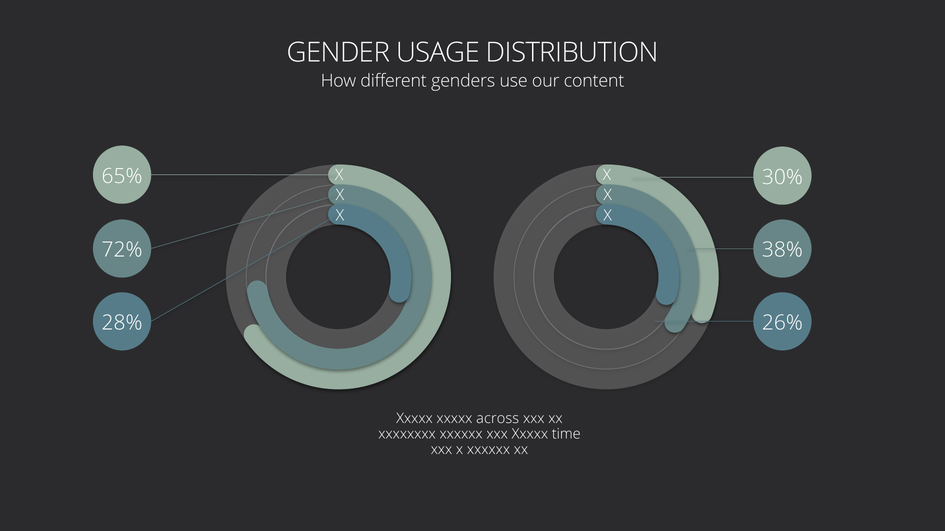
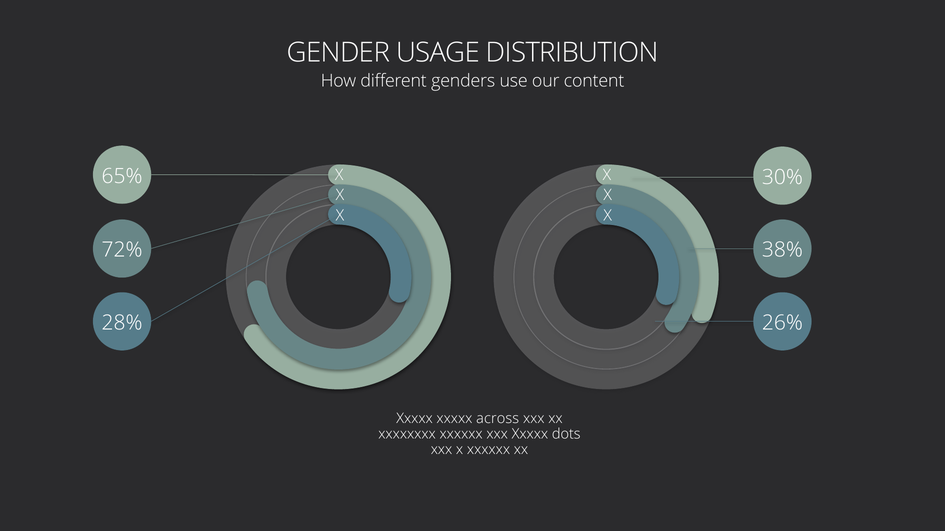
time: time -> dots
